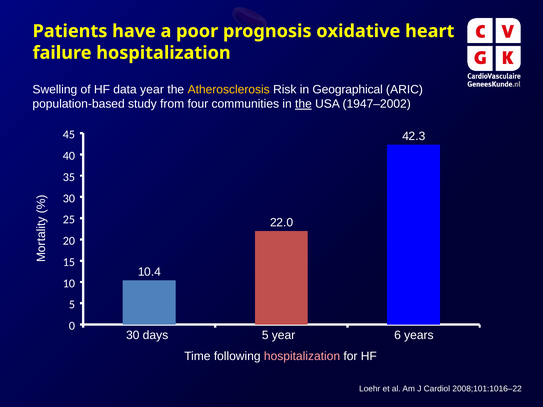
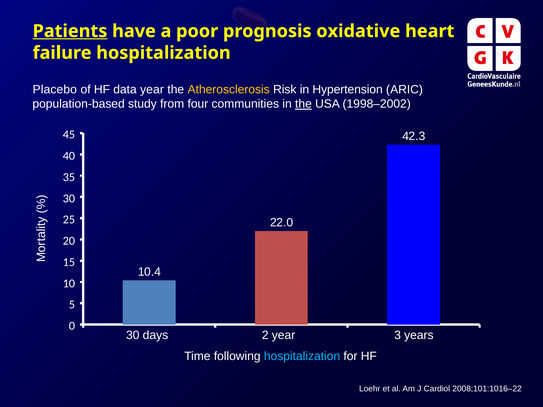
Patients underline: none -> present
Swelling: Swelling -> Placebo
Geographical: Geographical -> Hypertension
1947–2002: 1947–2002 -> 1998–2002
days 5: 5 -> 2
6: 6 -> 3
hospitalization at (302, 356) colour: pink -> light blue
